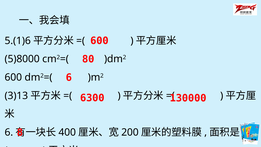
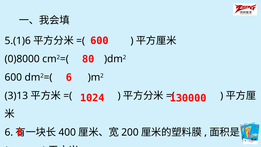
5)8000: 5)8000 -> 0)8000
6300: 6300 -> 1024
